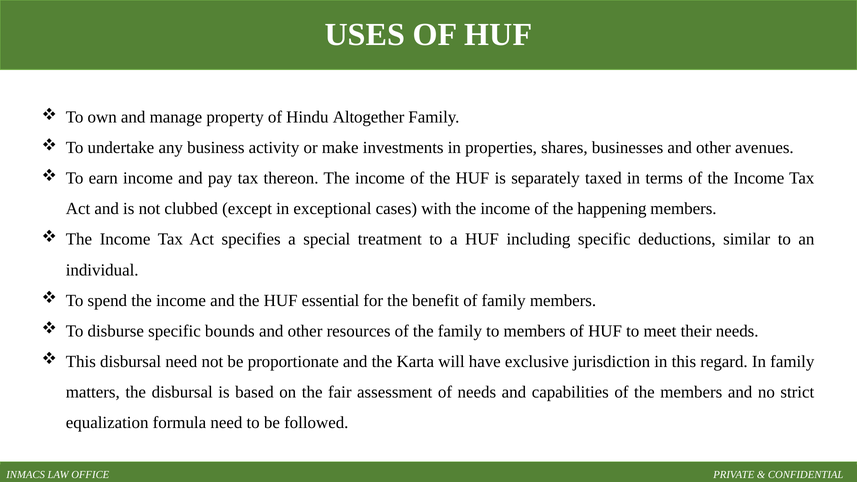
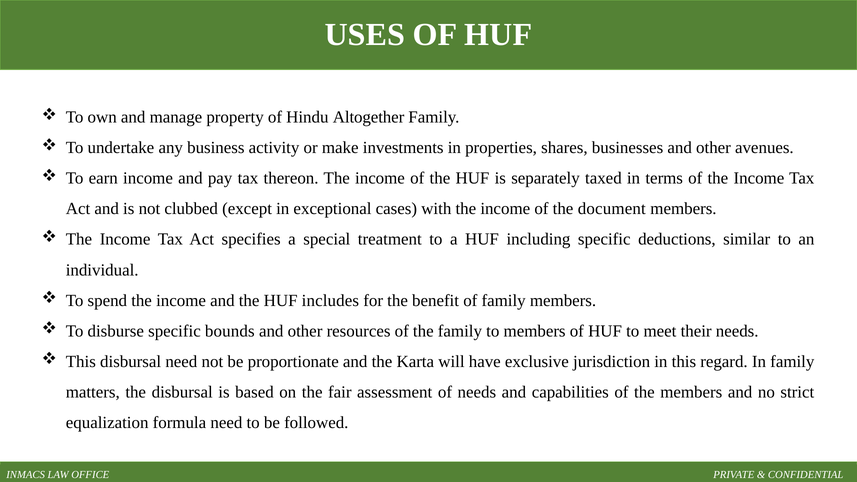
happening: happening -> document
essential: essential -> includes
